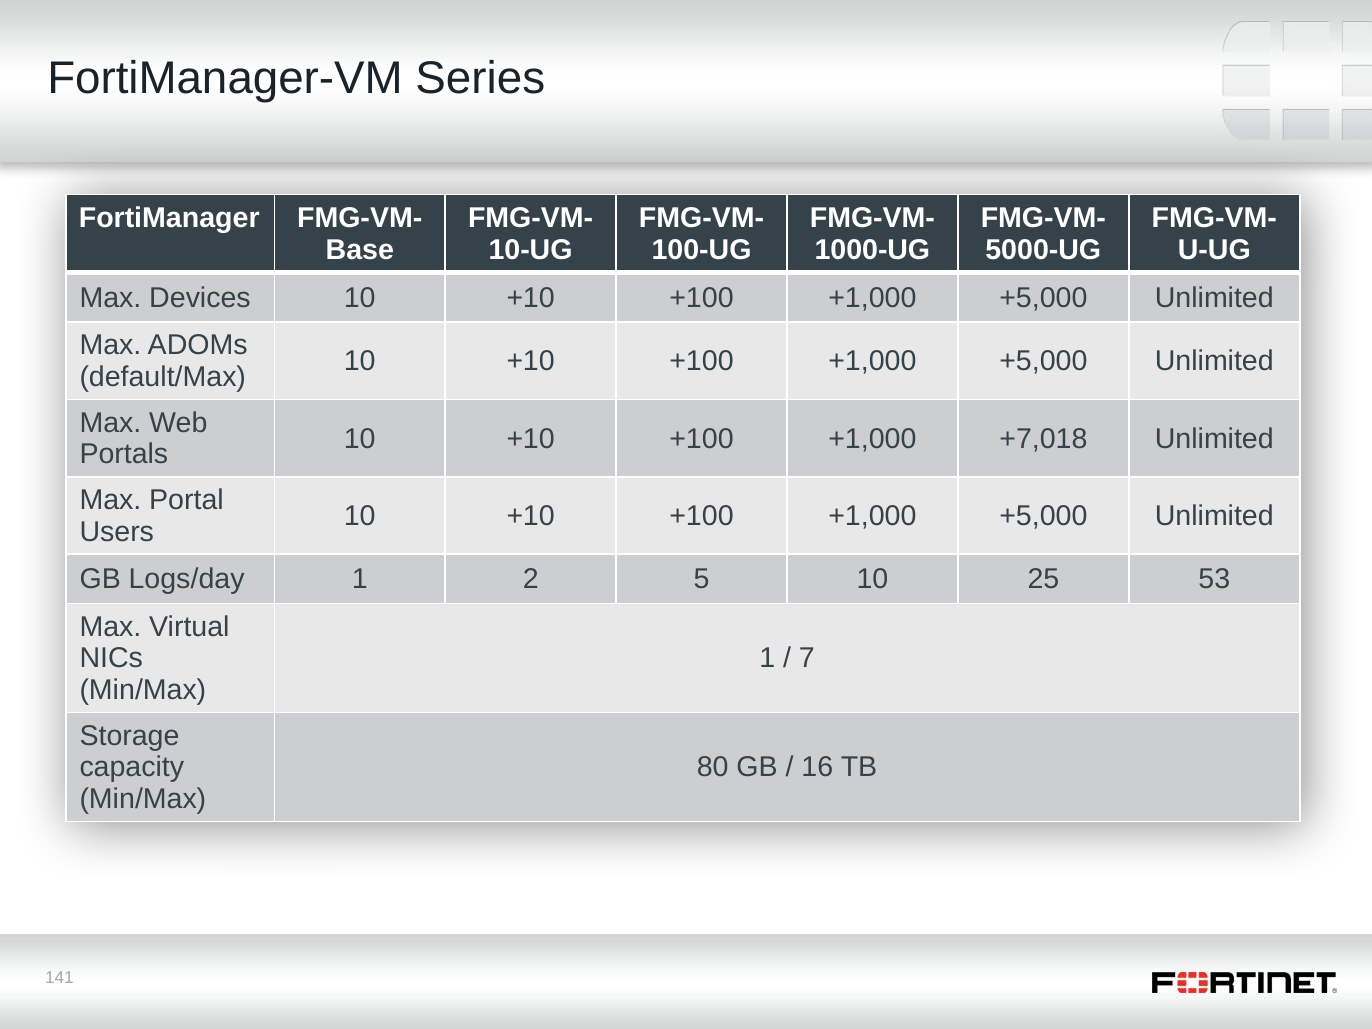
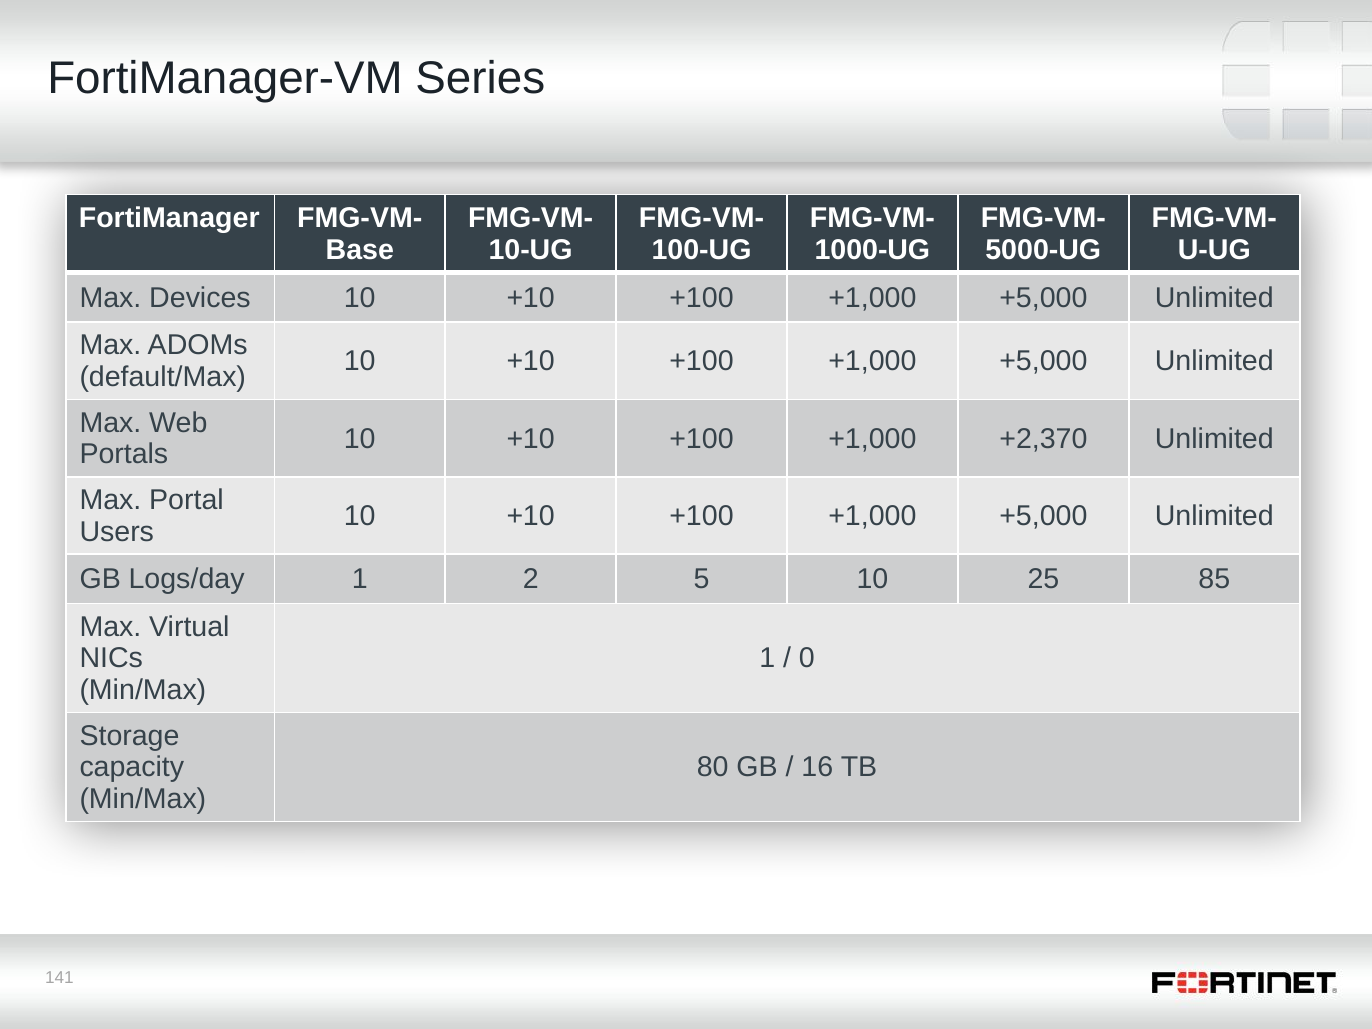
+7,018: +7,018 -> +2,370
53: 53 -> 85
7: 7 -> 0
